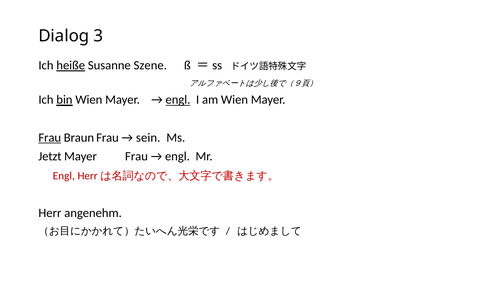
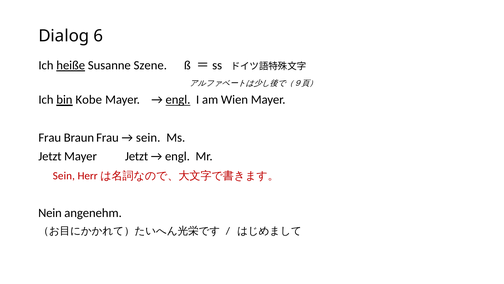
3: 3 -> 6
bin Wien: Wien -> Kobe
Frau at (50, 137) underline: present -> none
Frau at (136, 156): Frau -> Jetzt
Engl at (64, 176): Engl -> Sein
Herr: Herr -> Nein
